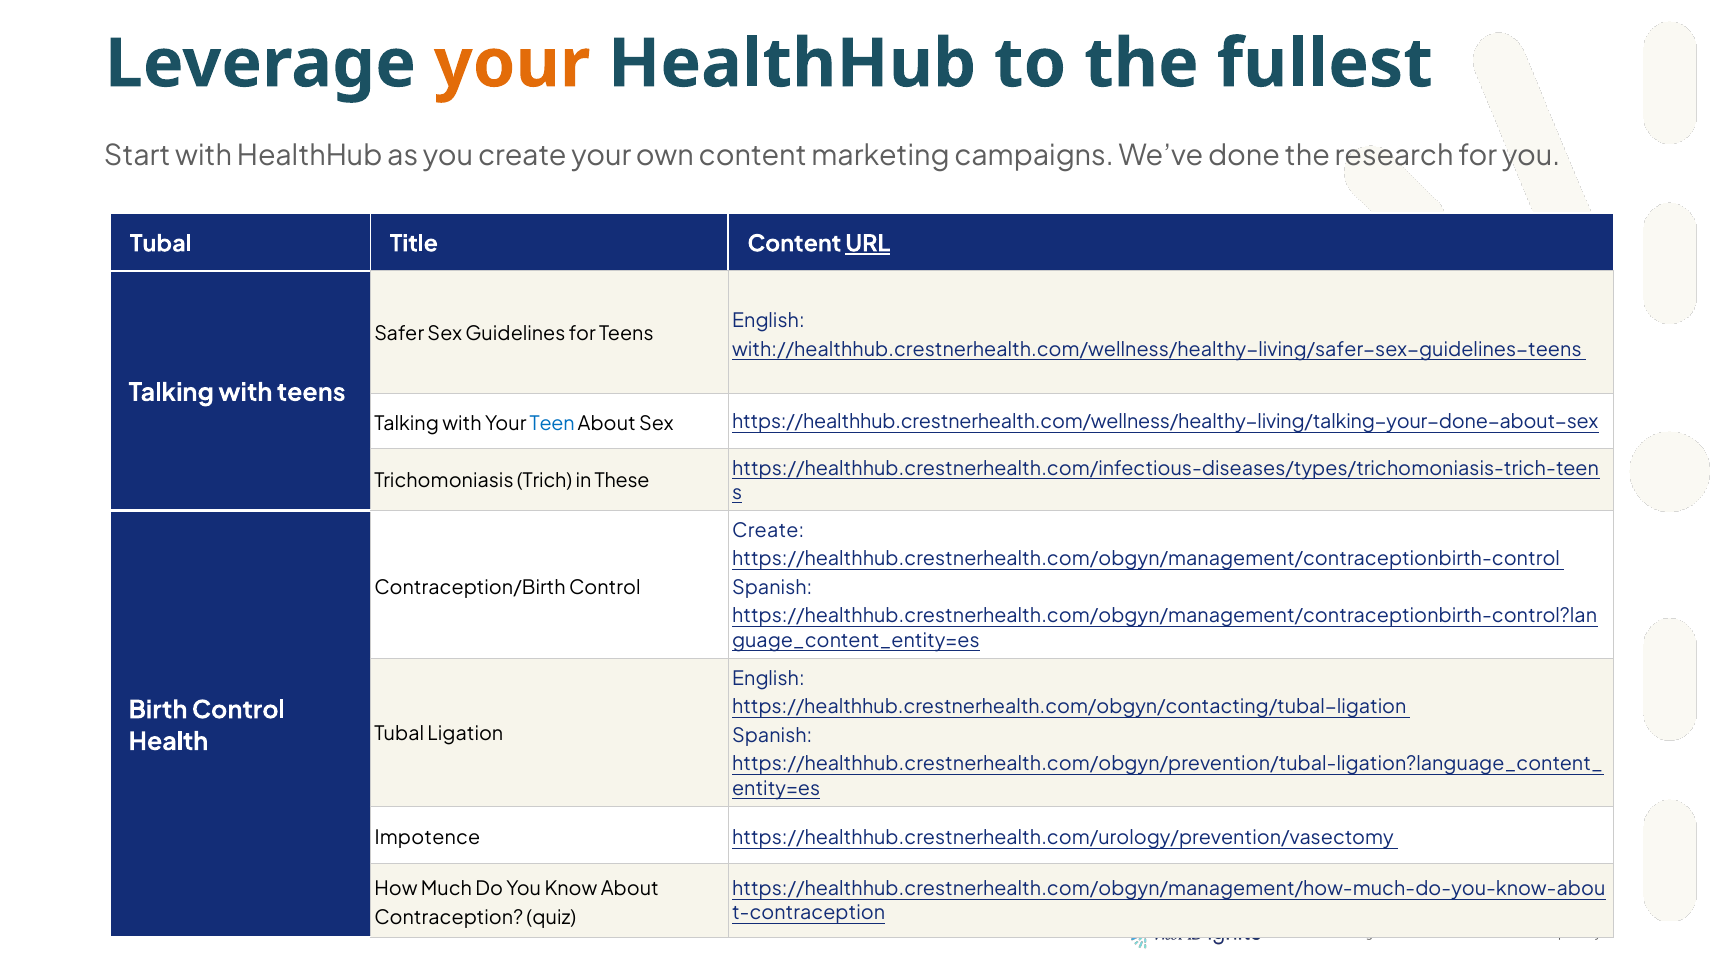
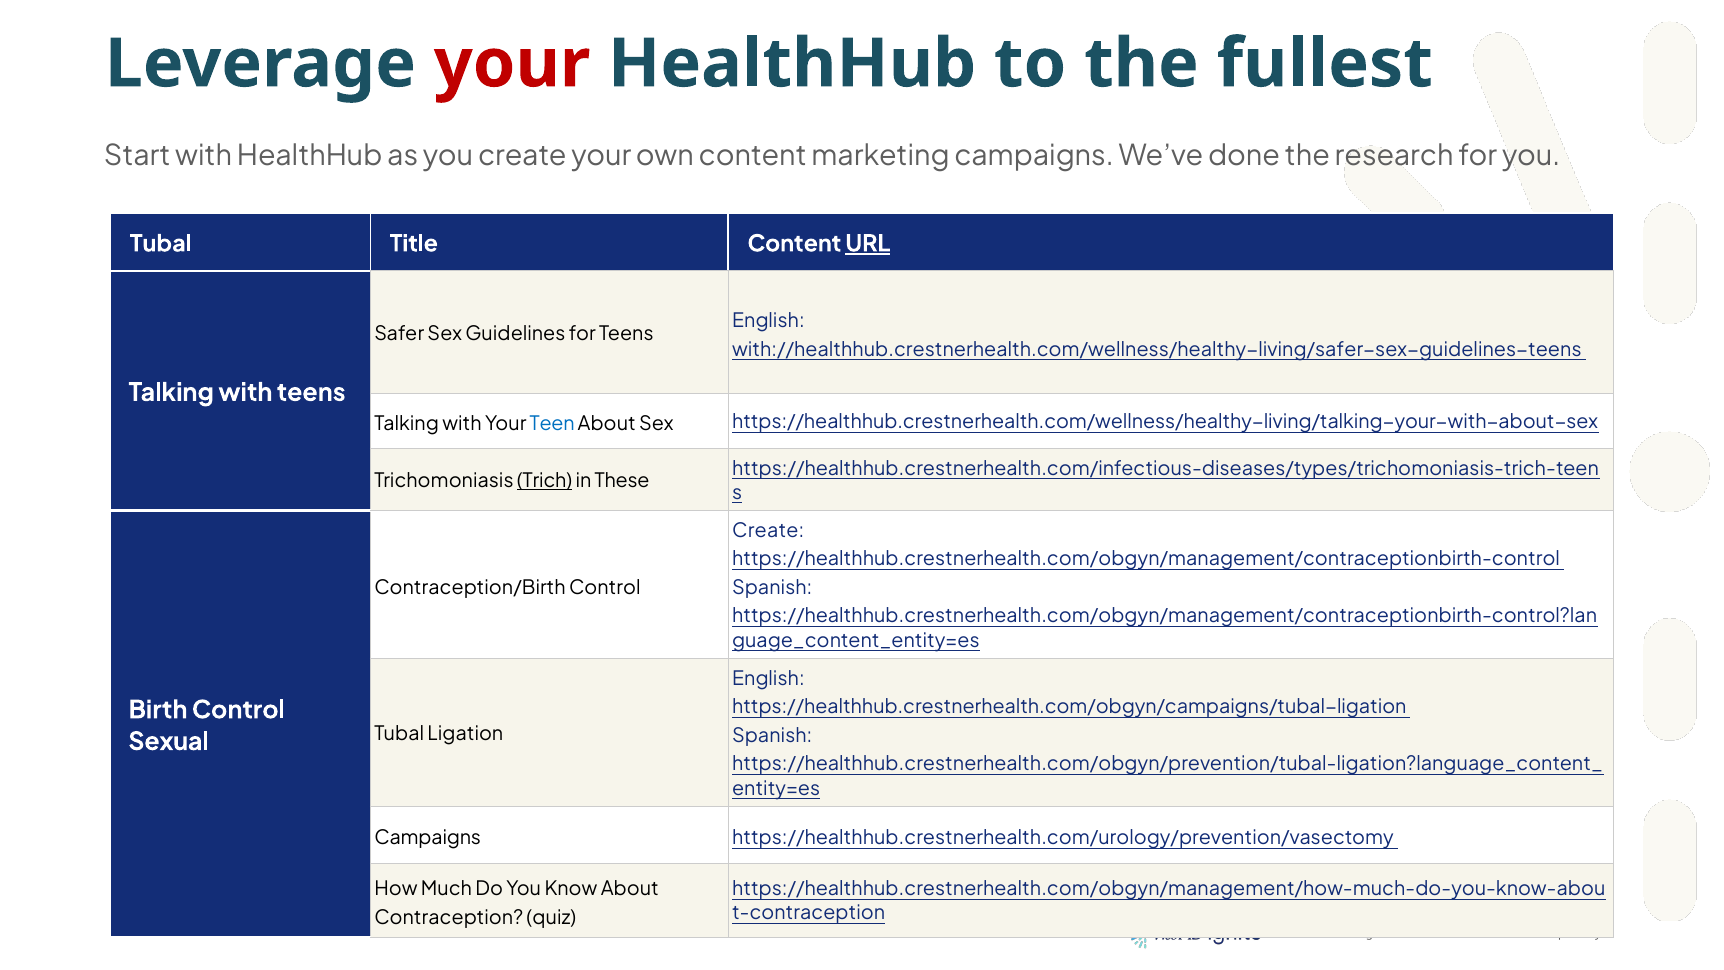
your at (512, 64) colour: orange -> red
https://healthhub.crestnerhealth.com/wellness/healthy-living/talking-your-done-about-sex: https://healthhub.crestnerhealth.com/wellness/healthy-living/talking-your-done-about-sex -> https://healthhub.crestnerhealth.com/wellness/healthy-living/talking-your-with-about-sex
Trich underline: none -> present
https://healthhub.crestnerhealth.com/obgyn/contacting/tubal-ligation: https://healthhub.crestnerhealth.com/obgyn/contacting/tubal-ligation -> https://healthhub.crestnerhealth.com/obgyn/campaigns/tubal-ligation
Health: Health -> Sexual
Impotence at (427, 838): Impotence -> Campaigns
